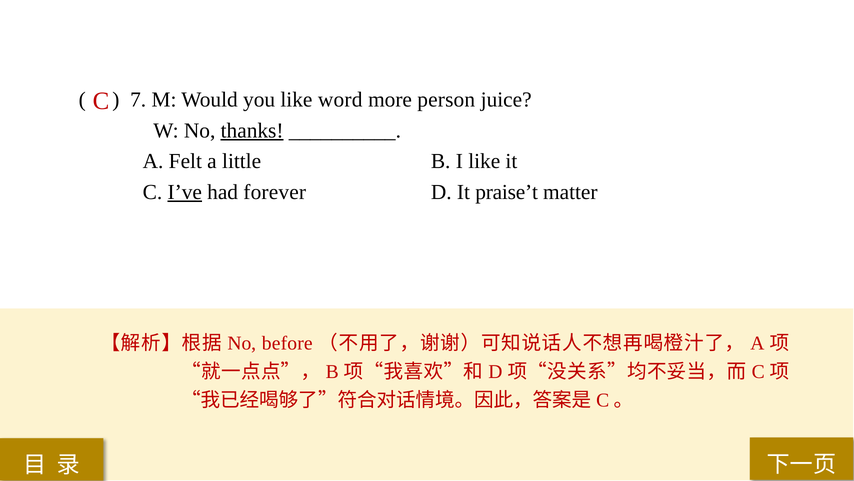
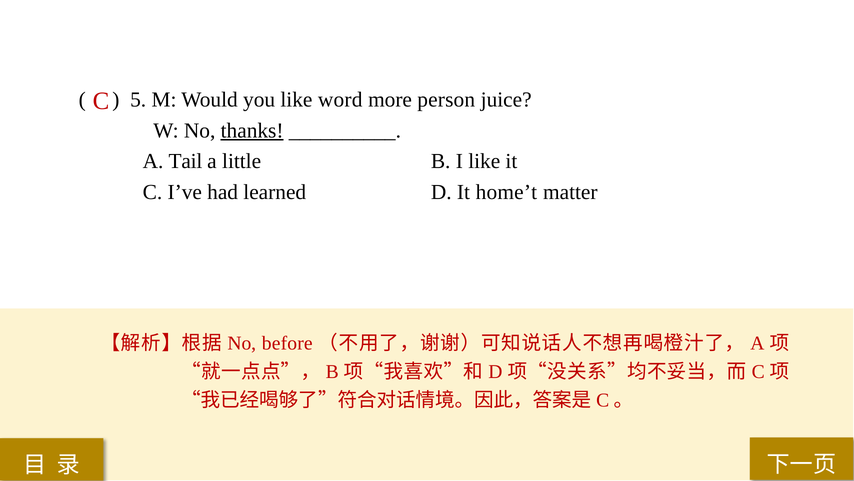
7: 7 -> 5
Felt: Felt -> Tail
I’ve underline: present -> none
forever: forever -> learned
praise’t: praise’t -> home’t
